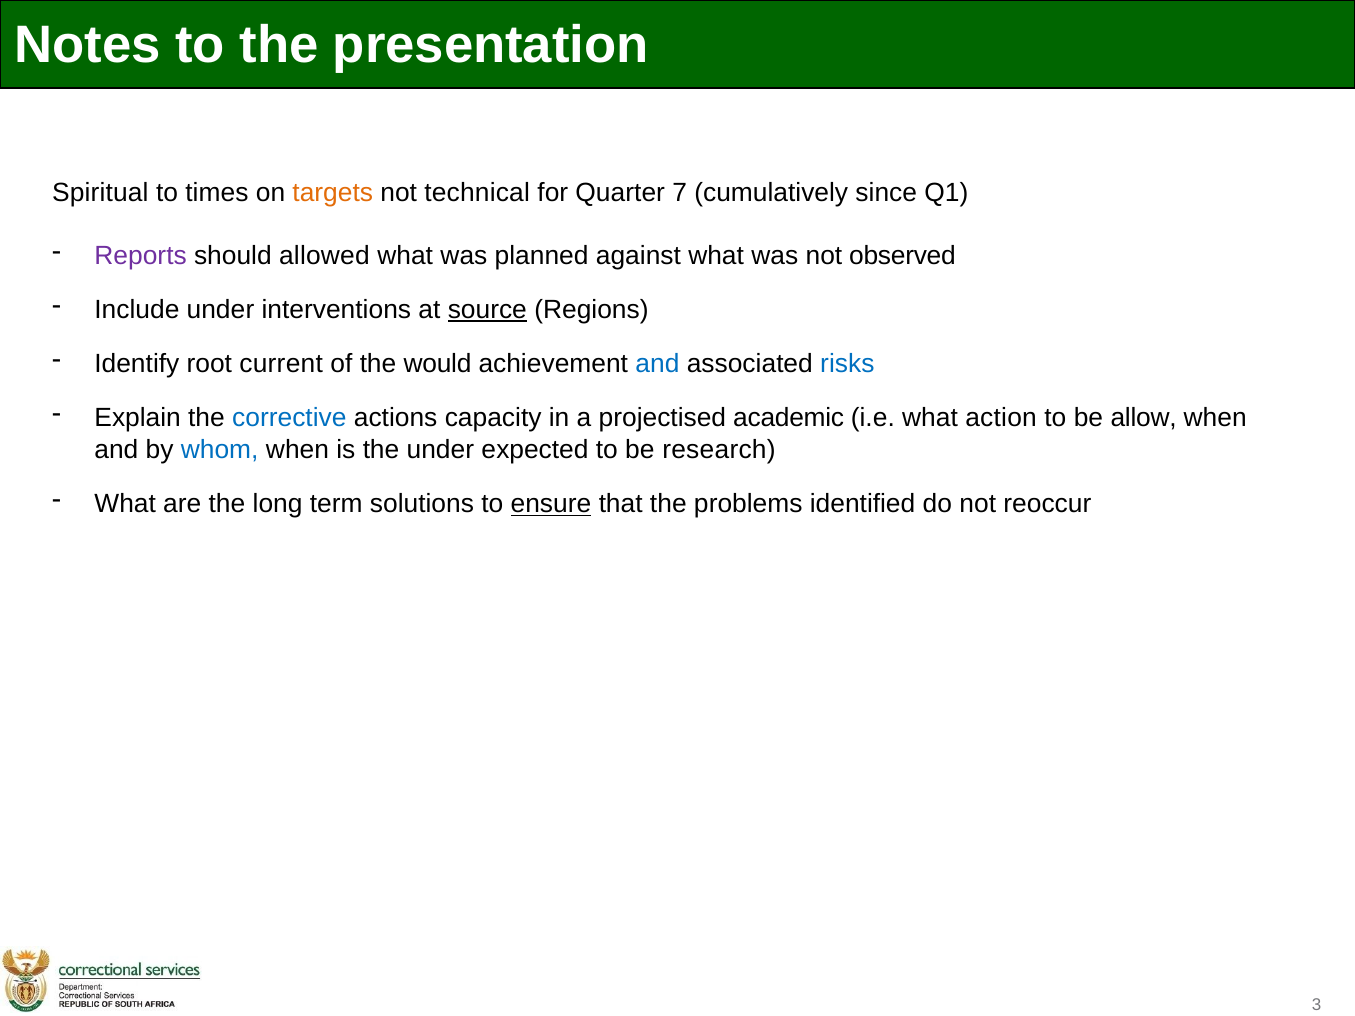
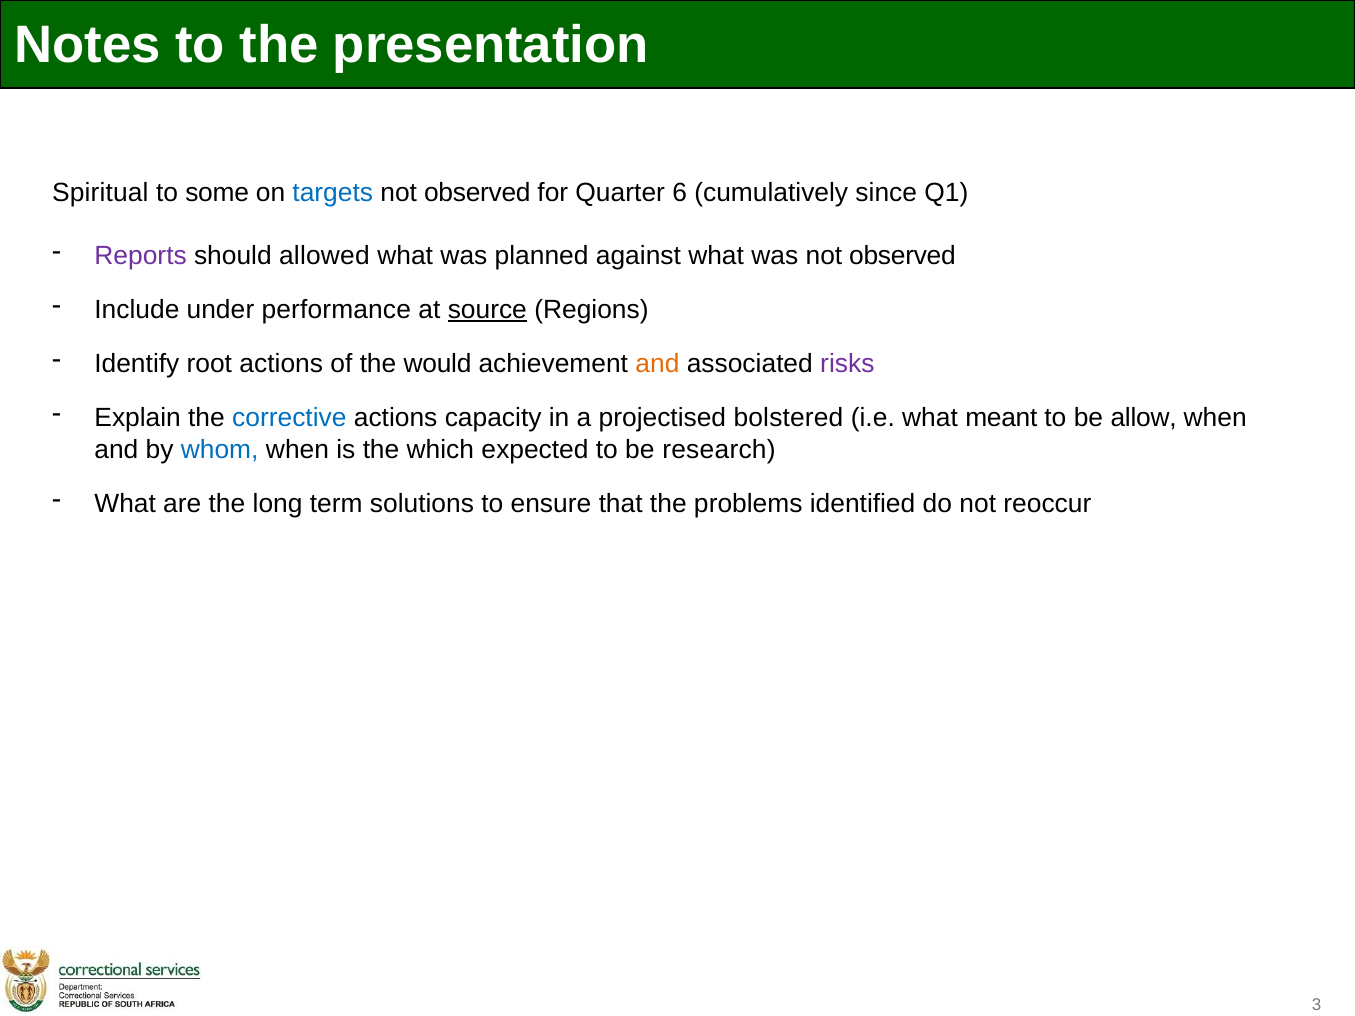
times: times -> some
targets colour: orange -> blue
technical at (477, 193): technical -> observed
7: 7 -> 6
interventions: interventions -> performance
root current: current -> actions
and at (657, 364) colour: blue -> orange
risks colour: blue -> purple
academic: academic -> bolstered
action: action -> meant
the under: under -> which
ensure underline: present -> none
